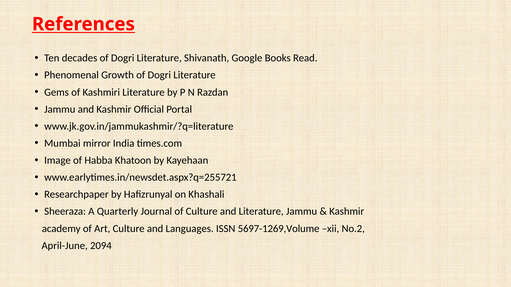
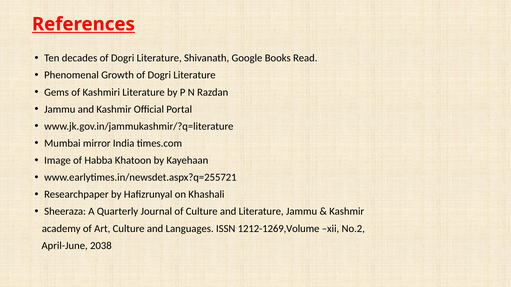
5697-1269,Volume: 5697-1269,Volume -> 1212-1269,Volume
2094: 2094 -> 2038
